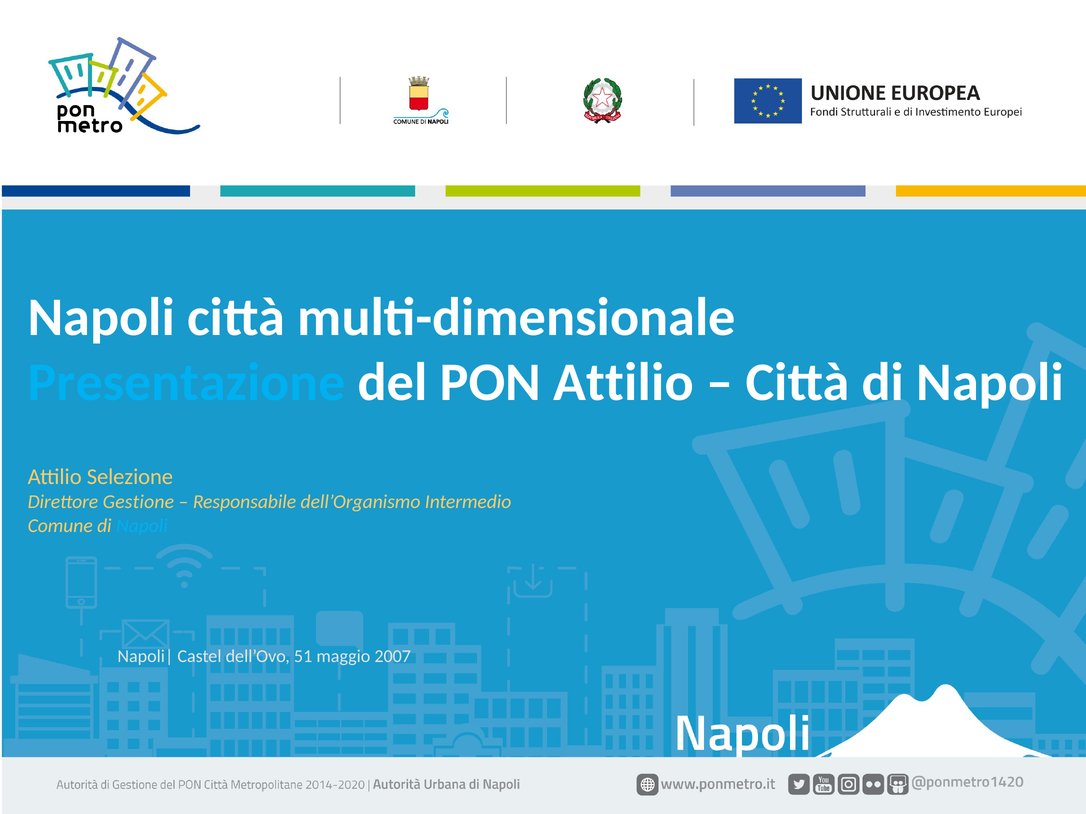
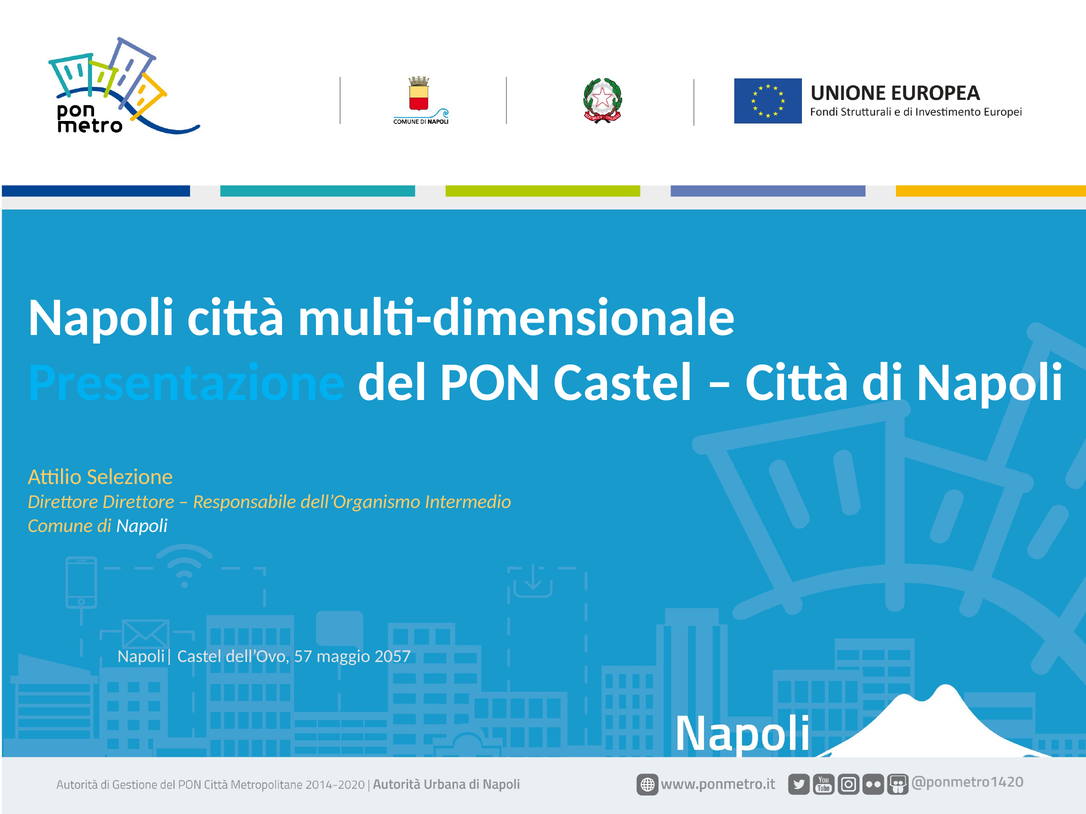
PON Attilio: Attilio -> Castel
Direttore Gestione: Gestione -> Direttore
Napoli at (142, 526) colour: light blue -> white
51: 51 -> 57
2007: 2007 -> 2057
